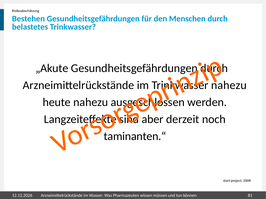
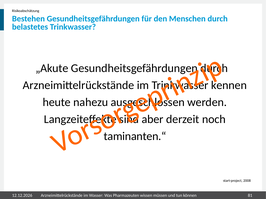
nahezu at (229, 85): nahezu -> kennen
